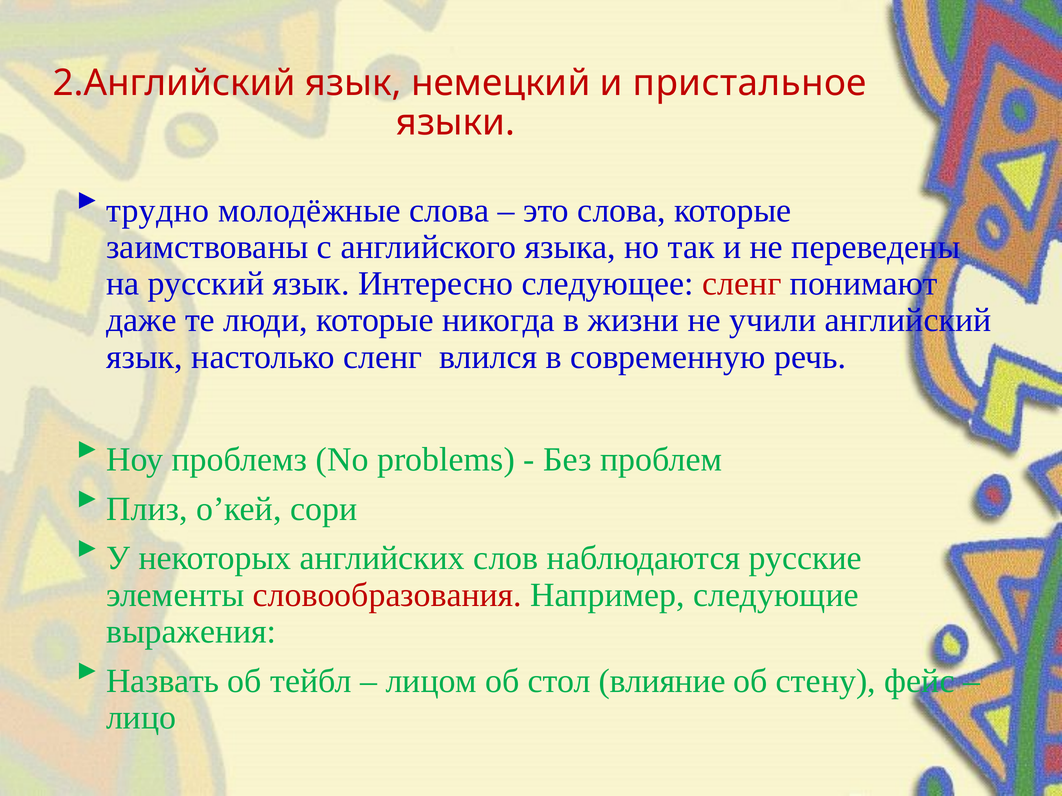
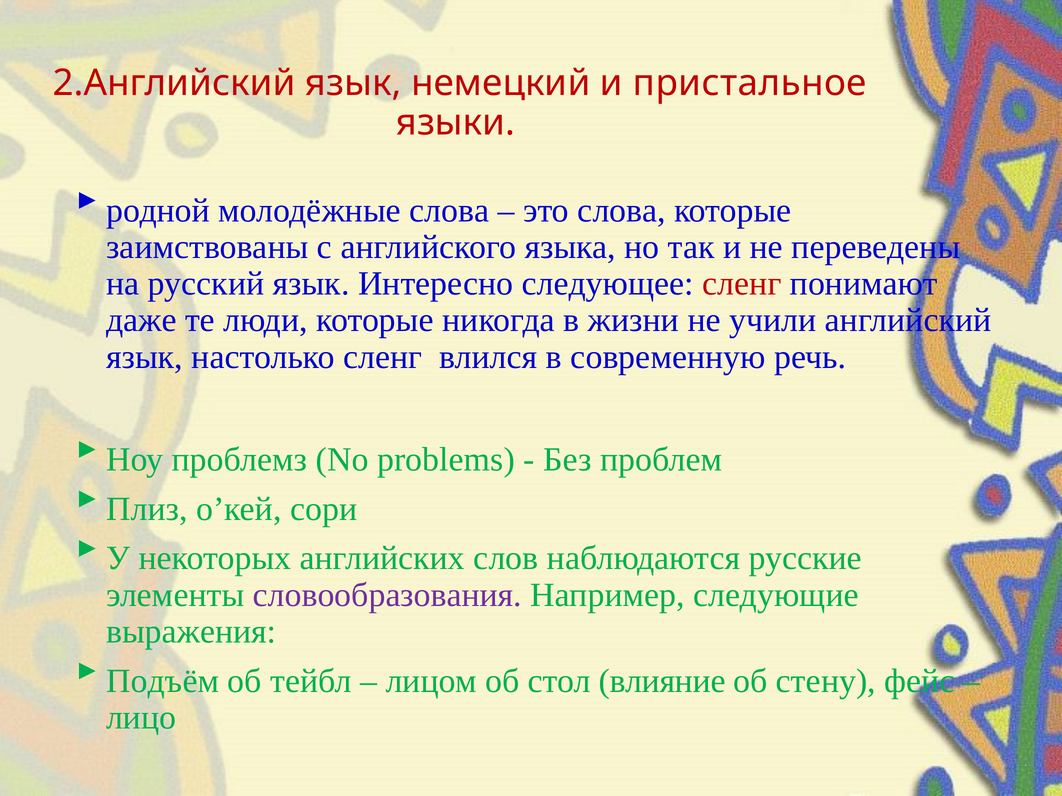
трудно: трудно -> родной
словообразования colour: red -> purple
Назвать: Назвать -> Подъём
